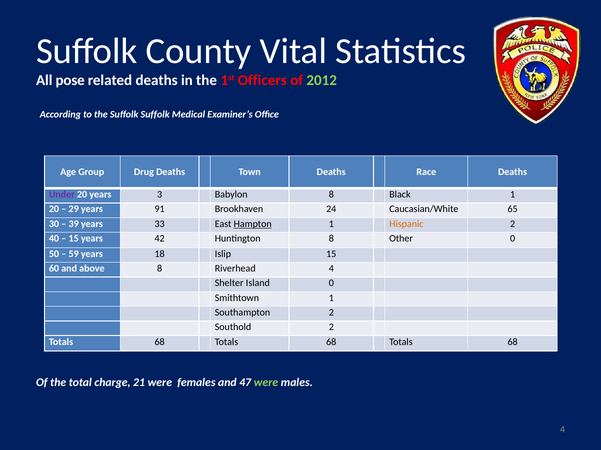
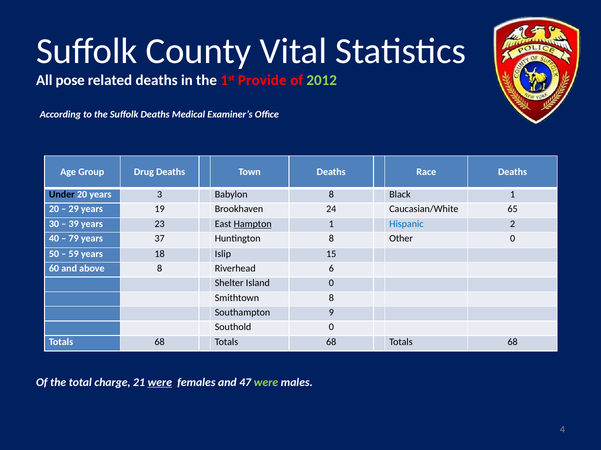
Officers: Officers -> Provide
Suffolk Suffolk: Suffolk -> Deaths
Under colour: purple -> black
91: 91 -> 19
33: 33 -> 23
Hispanic colour: orange -> blue
15 at (74, 239): 15 -> 79
42: 42 -> 37
Riverhead 4: 4 -> 6
Smithtown 1: 1 -> 8
Southampton 2: 2 -> 9
Southold 2: 2 -> 0
were at (160, 383) underline: none -> present
